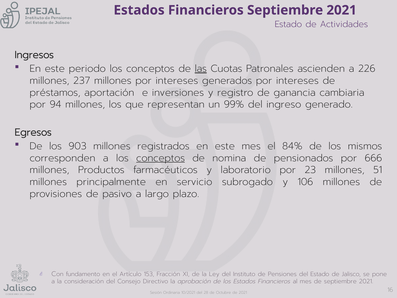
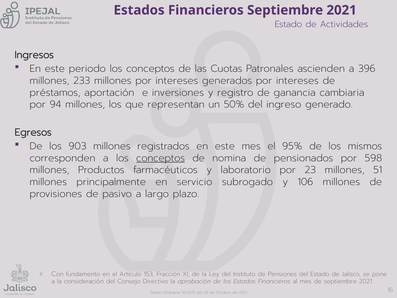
las underline: present -> none
226: 226 -> 396
237: 237 -> 233
99%: 99% -> 50%
84%: 84% -> 95%
666: 666 -> 598
